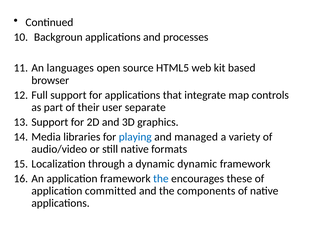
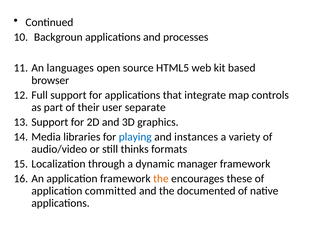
managed: managed -> instances
still native: native -> thinks
dynamic dynamic: dynamic -> manager
the at (161, 179) colour: blue -> orange
components: components -> documented
